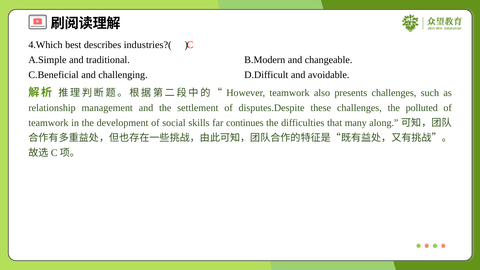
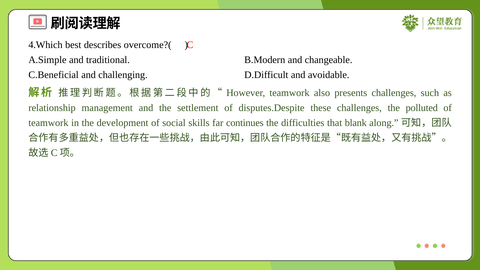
industries?(: industries?( -> overcome?(
many: many -> blank
